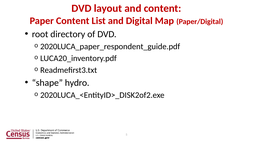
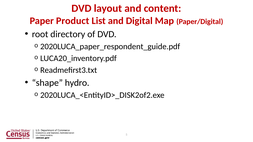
Paper Content: Content -> Product
